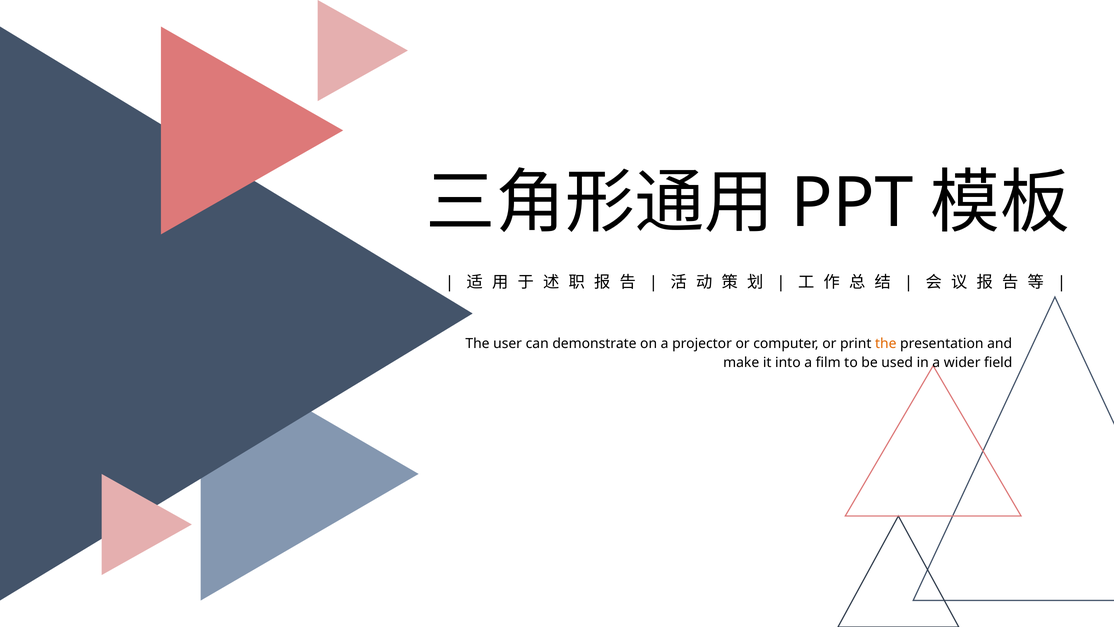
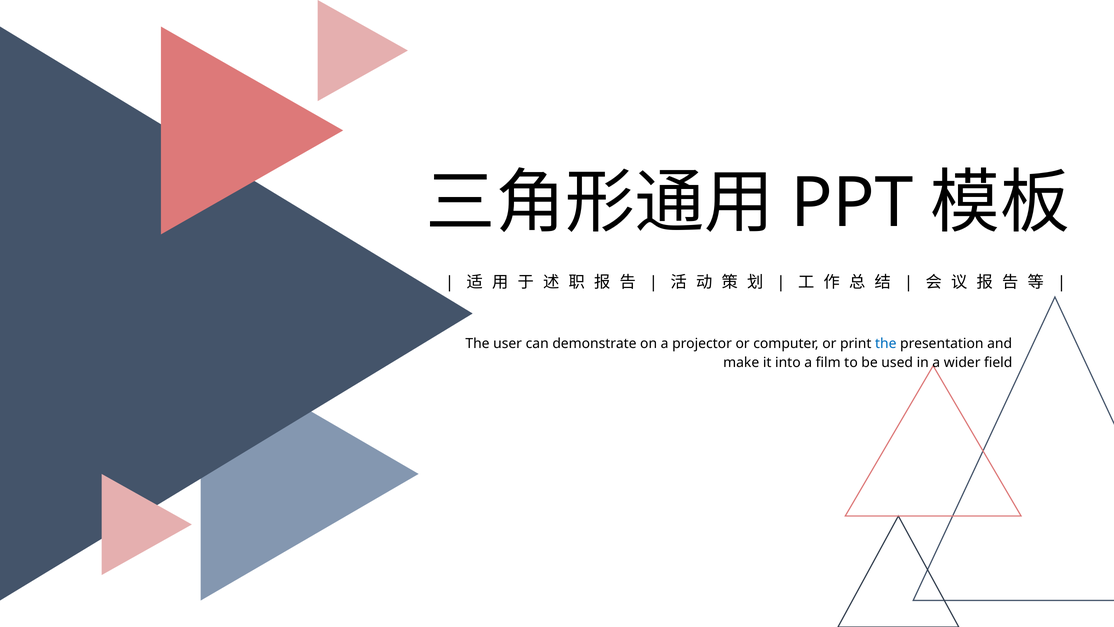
the at (886, 343) colour: orange -> blue
